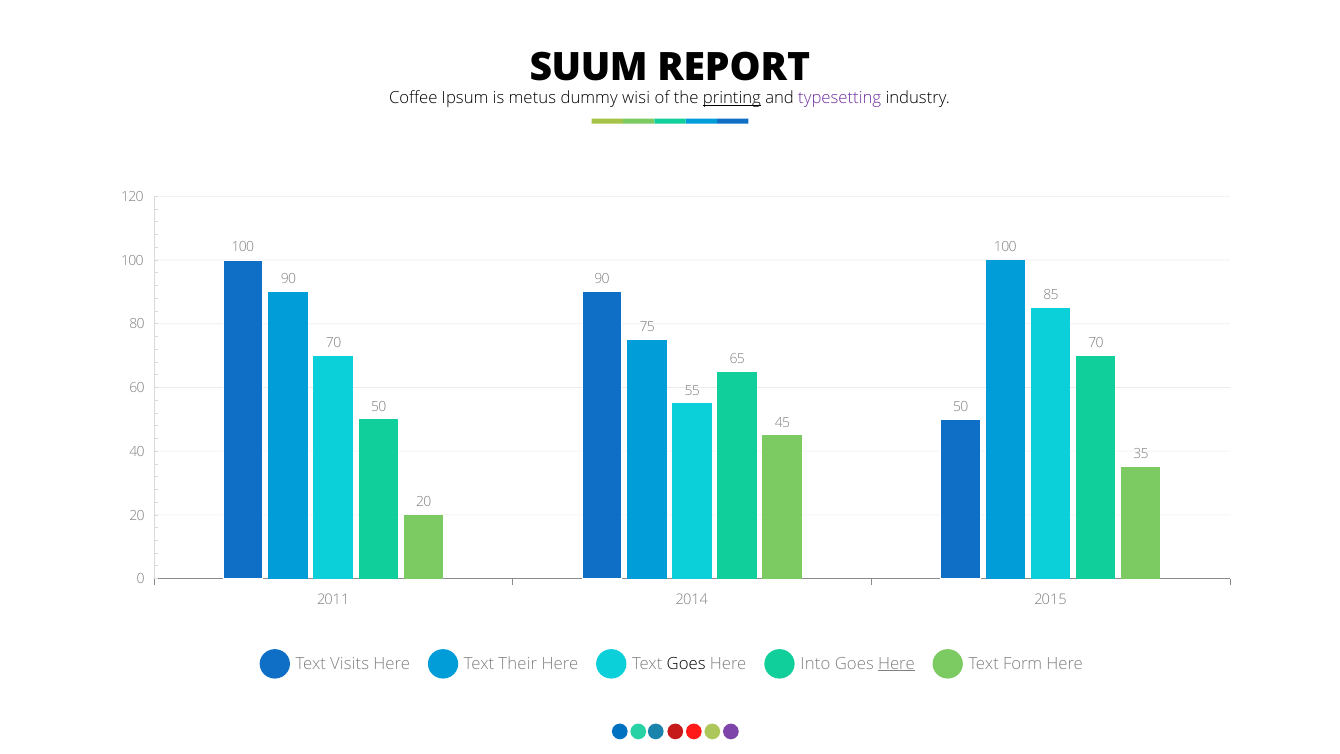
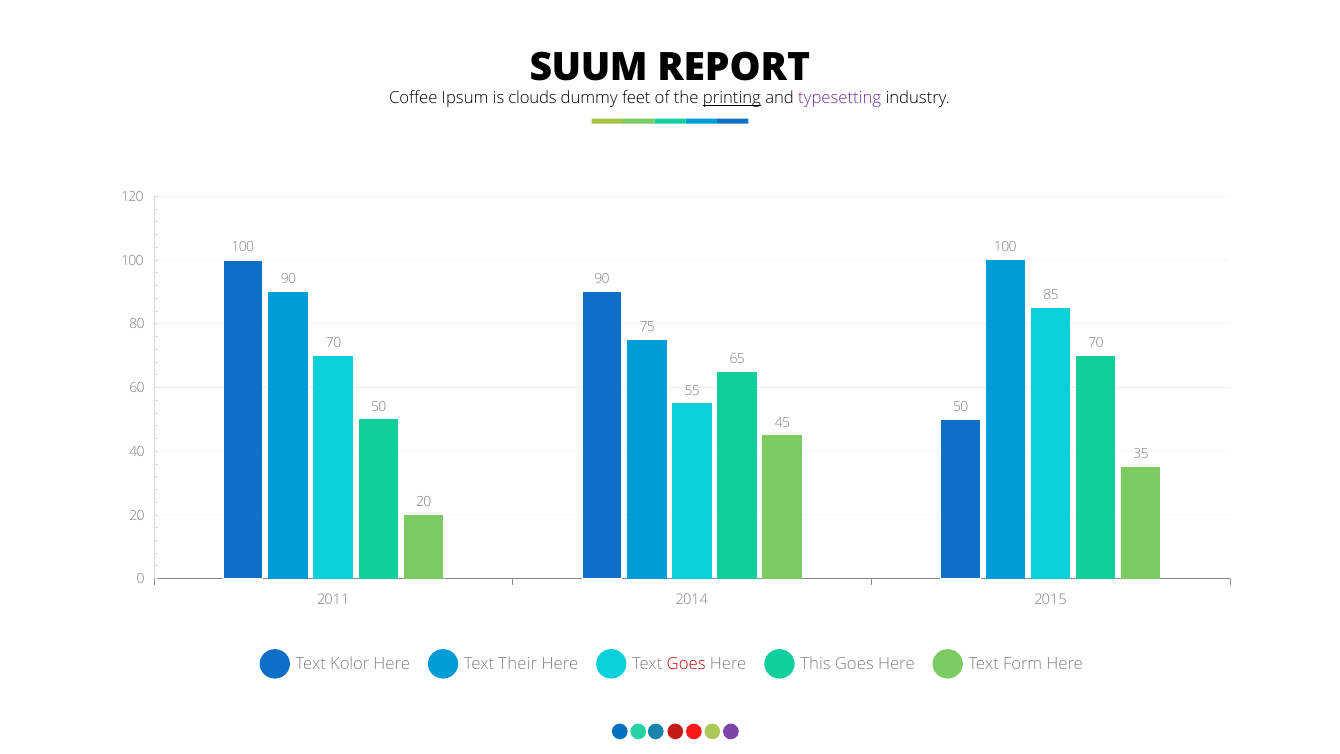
metus: metus -> clouds
wisi: wisi -> feet
Visits: Visits -> Kolor
Goes at (686, 664) colour: black -> red
Into: Into -> This
Here at (896, 664) underline: present -> none
